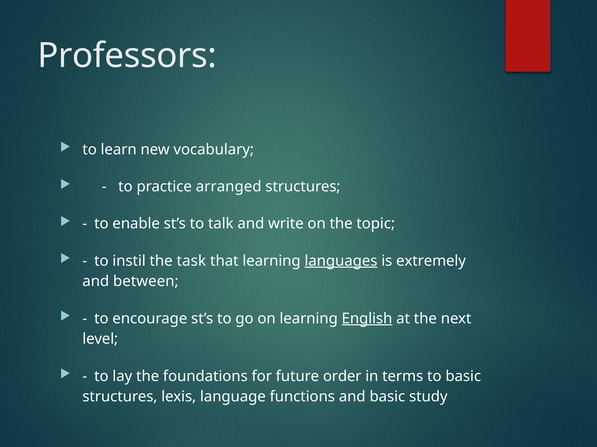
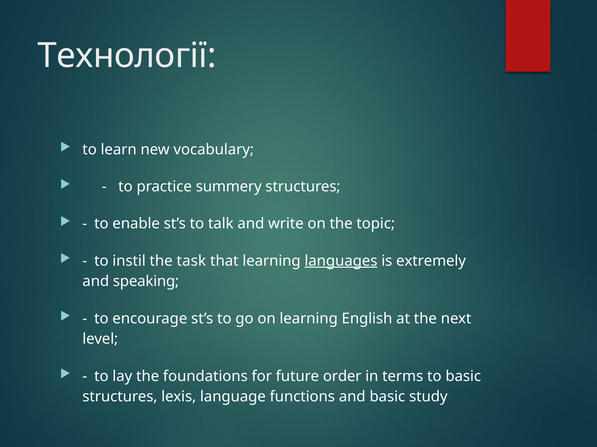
Professors: Professors -> Технології
arranged: arranged -> summery
between: between -> speaking
English underline: present -> none
